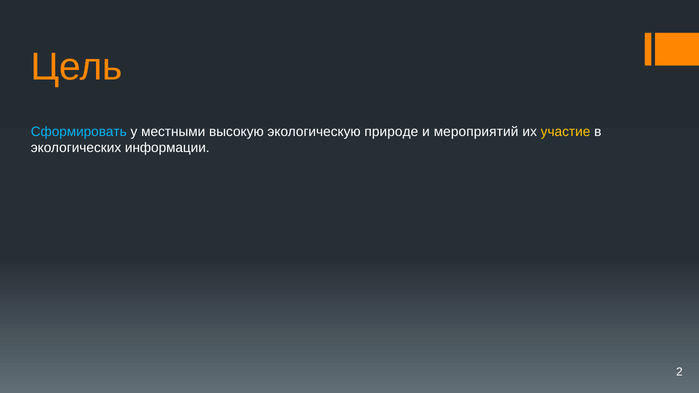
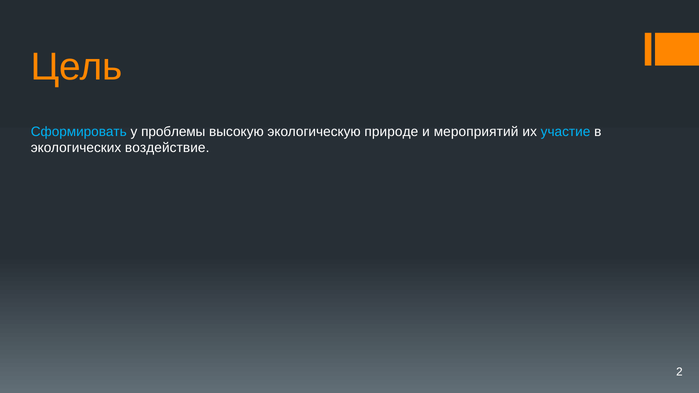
местными: местными -> проблемы
участие colour: yellow -> light blue
информации: информации -> воздействие
